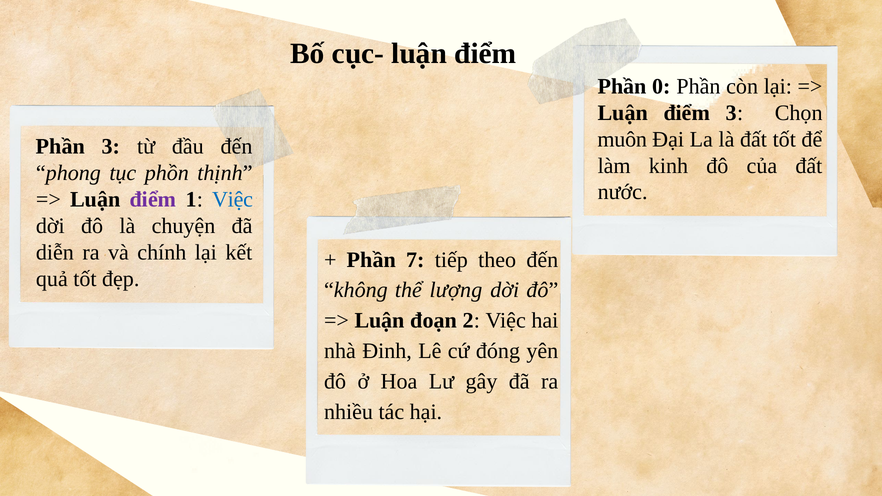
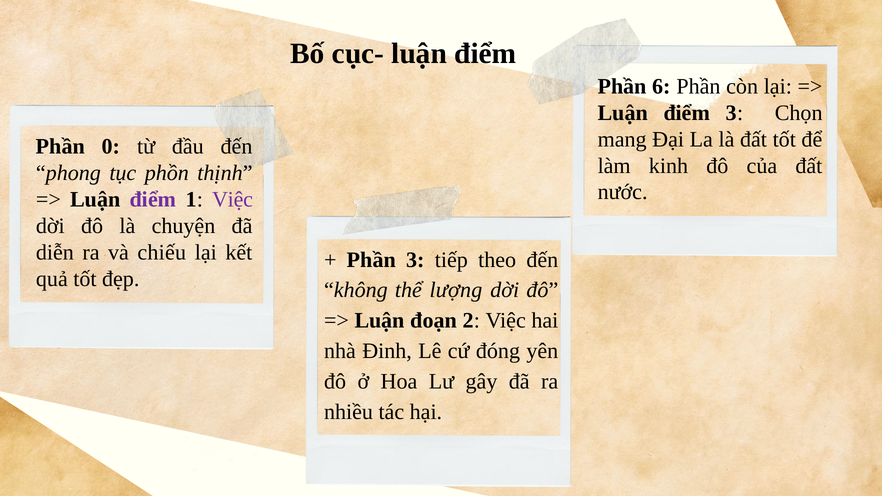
0: 0 -> 6
muôn: muôn -> mang
Phần 3: 3 -> 0
Việc at (233, 199) colour: blue -> purple
chính: chính -> chiếu
Phần 7: 7 -> 3
